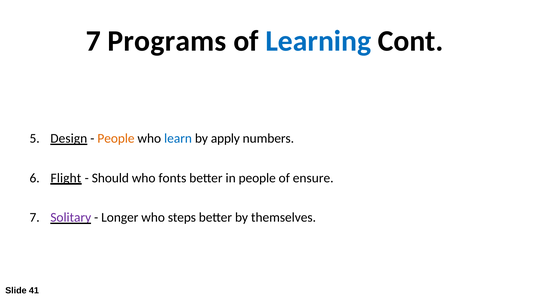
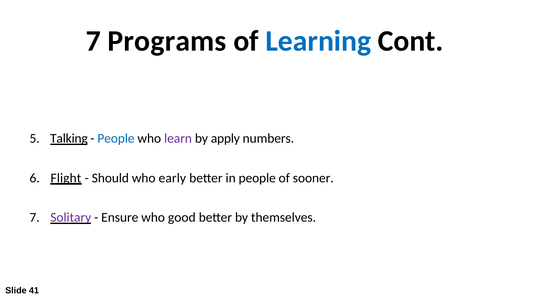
Design: Design -> Talking
People at (116, 138) colour: orange -> blue
learn colour: blue -> purple
fonts: fonts -> early
ensure: ensure -> sooner
Longer: Longer -> Ensure
steps: steps -> good
